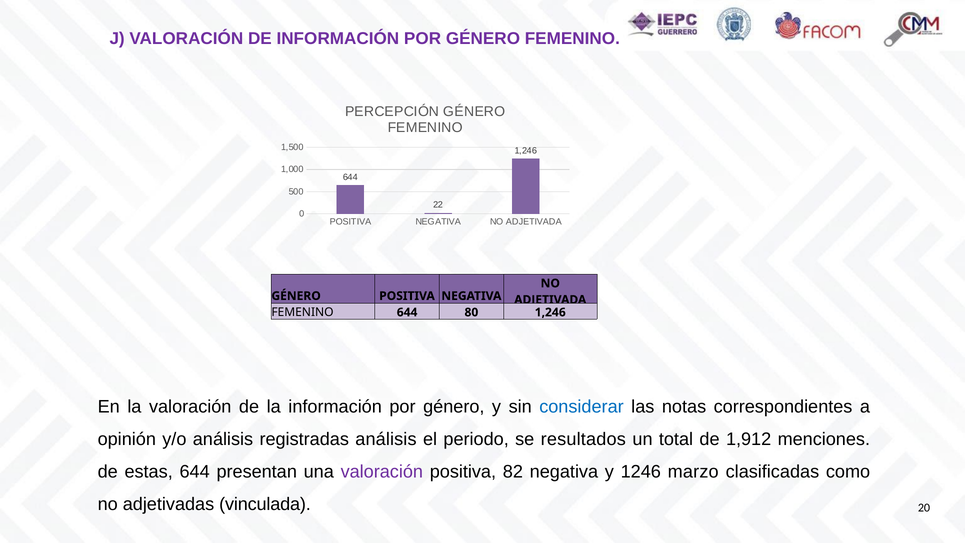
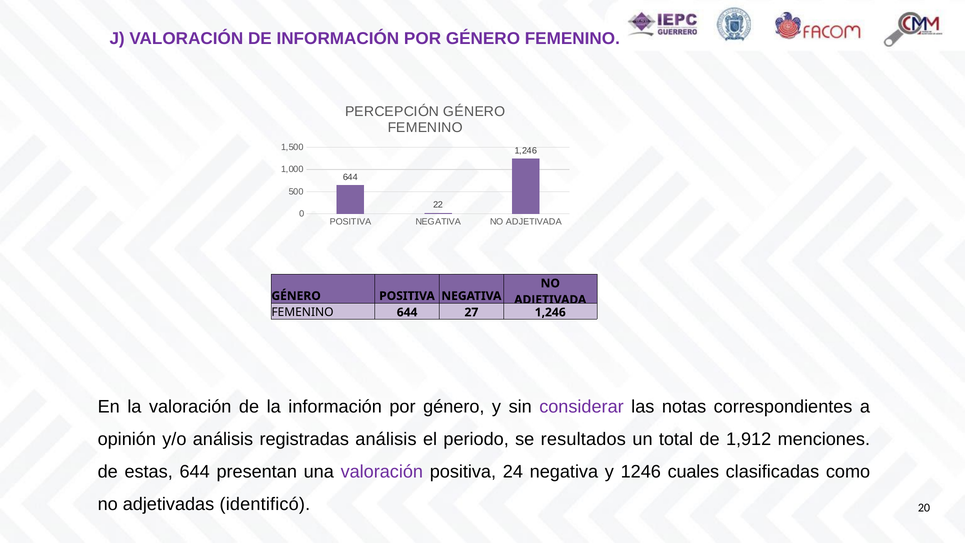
80: 80 -> 27
considerar colour: blue -> purple
82: 82 -> 24
marzo: marzo -> cuales
vinculada: vinculada -> identificó
